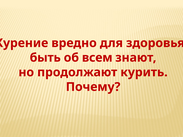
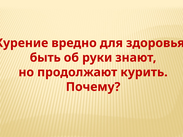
всем: всем -> руки
